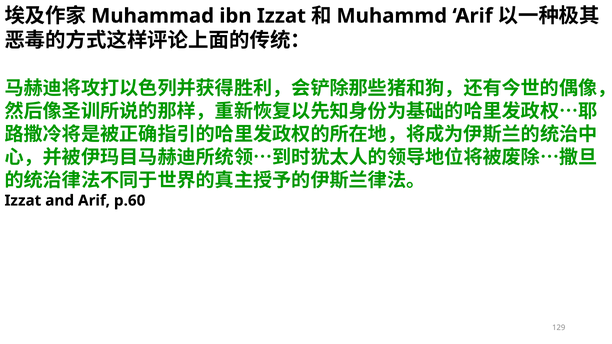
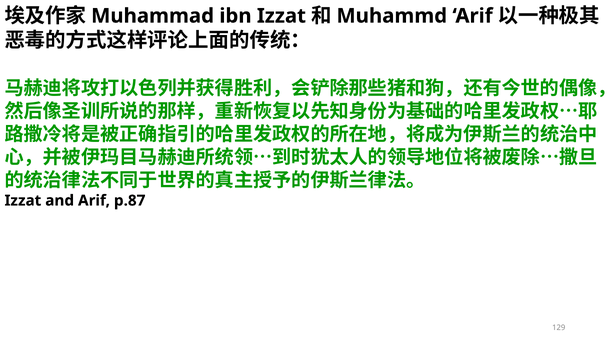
p.60: p.60 -> p.87
